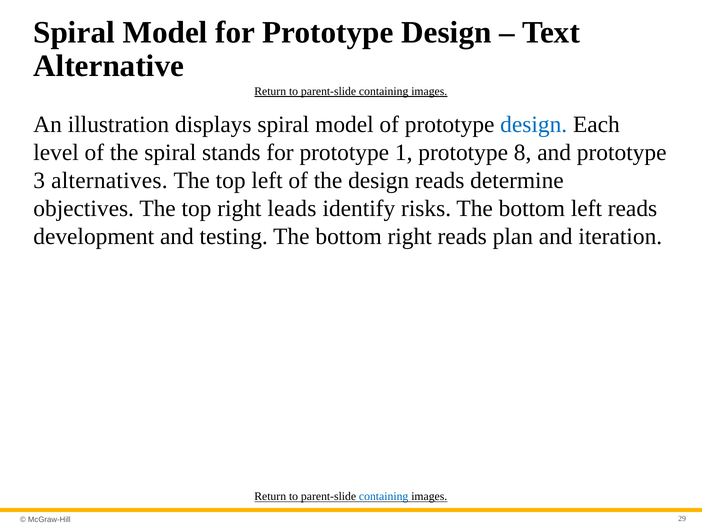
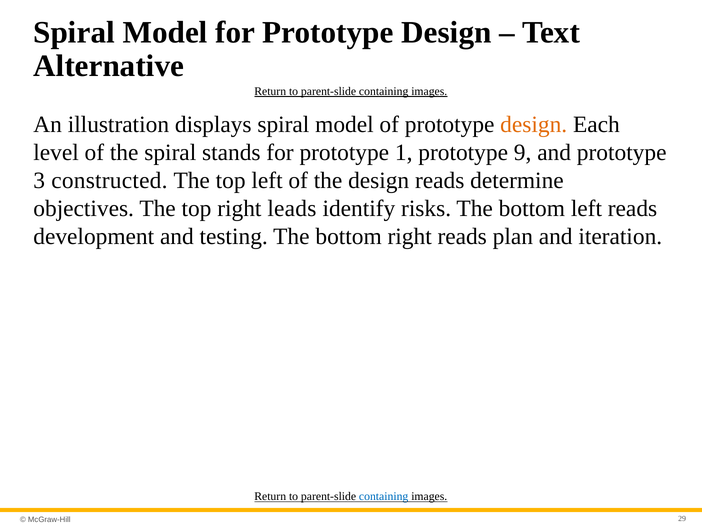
design at (534, 124) colour: blue -> orange
8: 8 -> 9
alternatives: alternatives -> constructed
